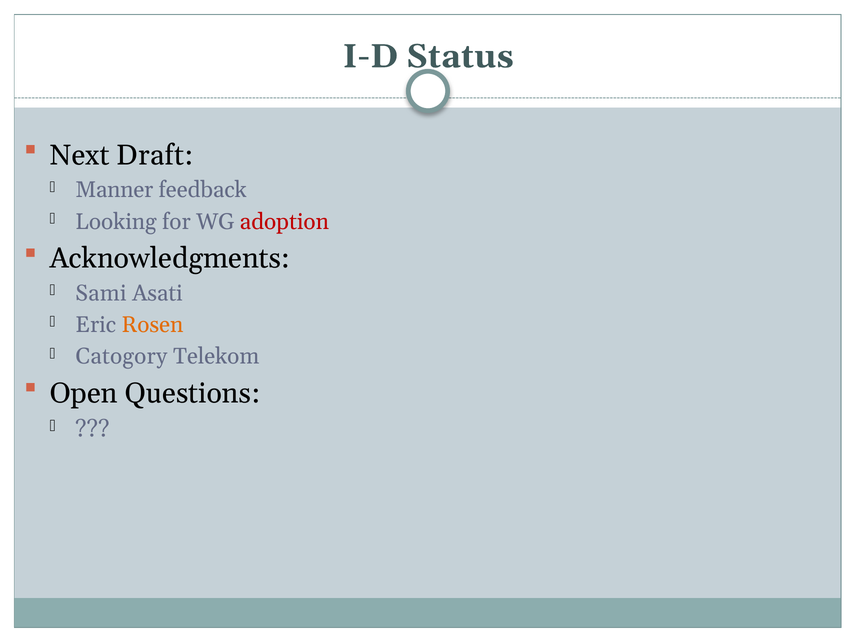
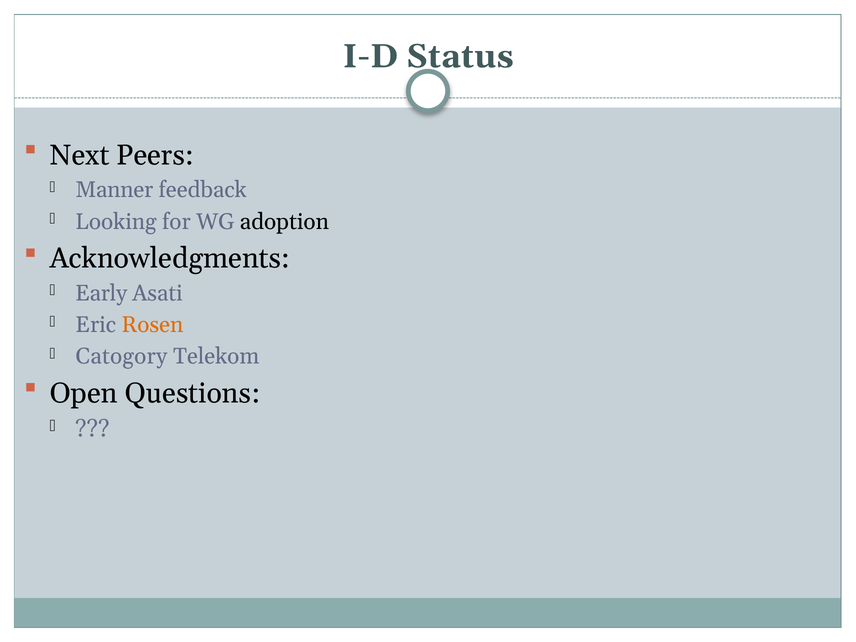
Draft: Draft -> Peers
adoption colour: red -> black
Sami: Sami -> Early
